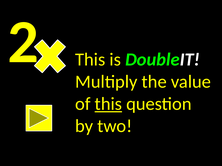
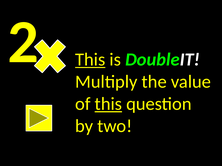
This at (90, 60) underline: none -> present
